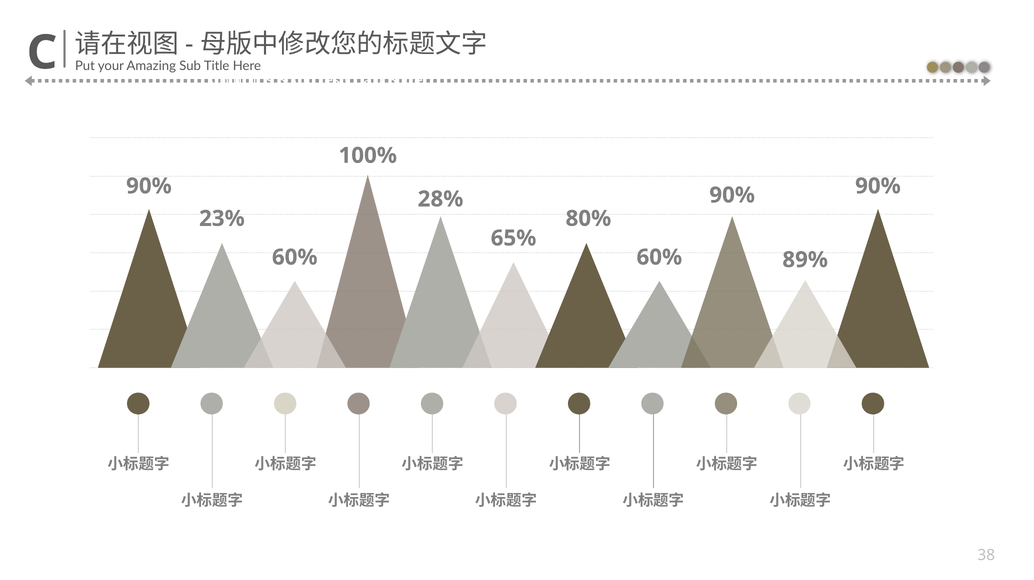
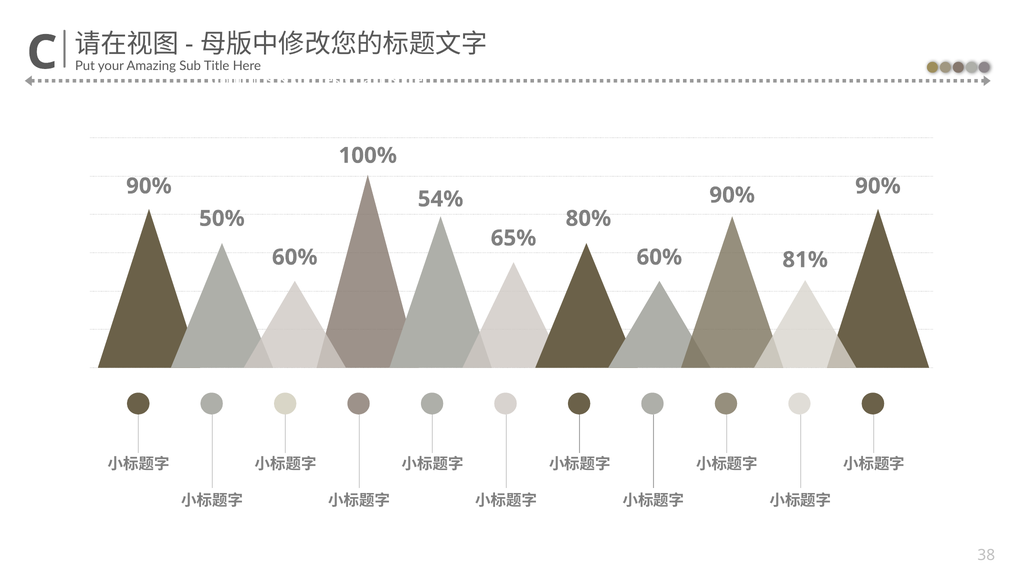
28%: 28% -> 54%
23%: 23% -> 50%
89%: 89% -> 81%
